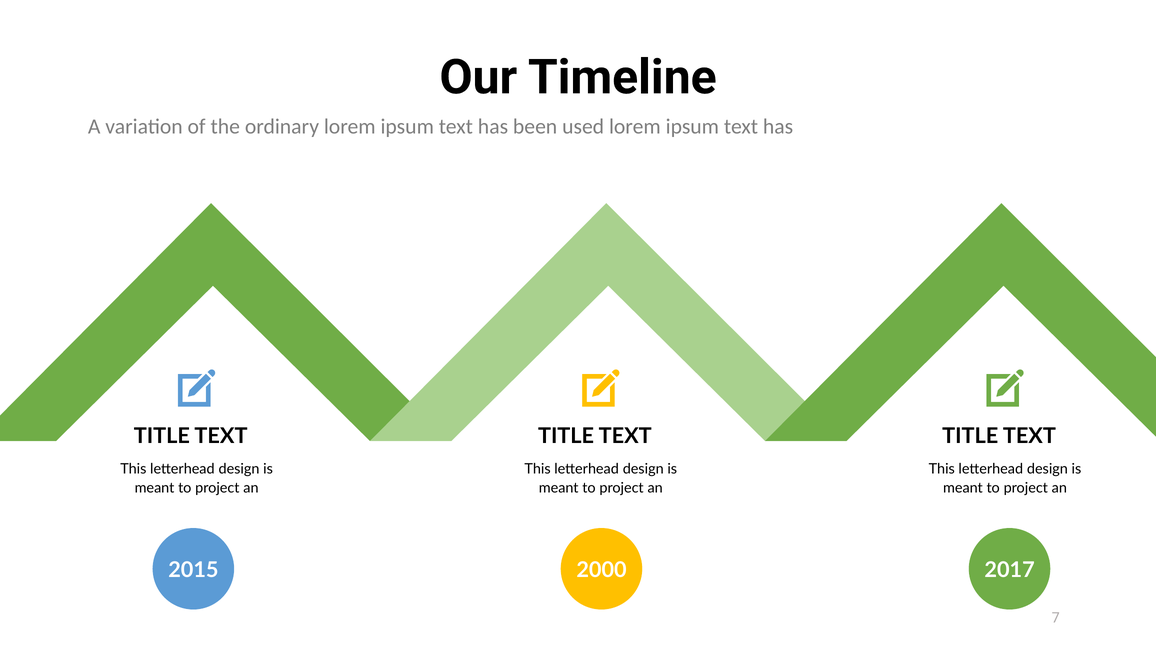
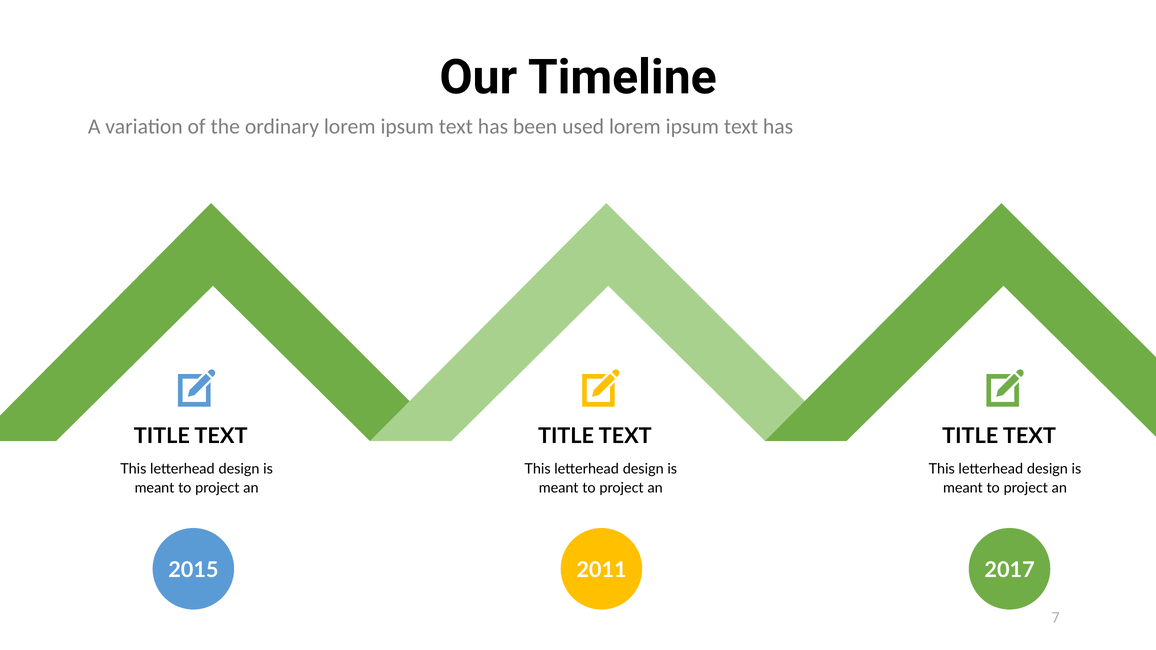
2000: 2000 -> 2011
